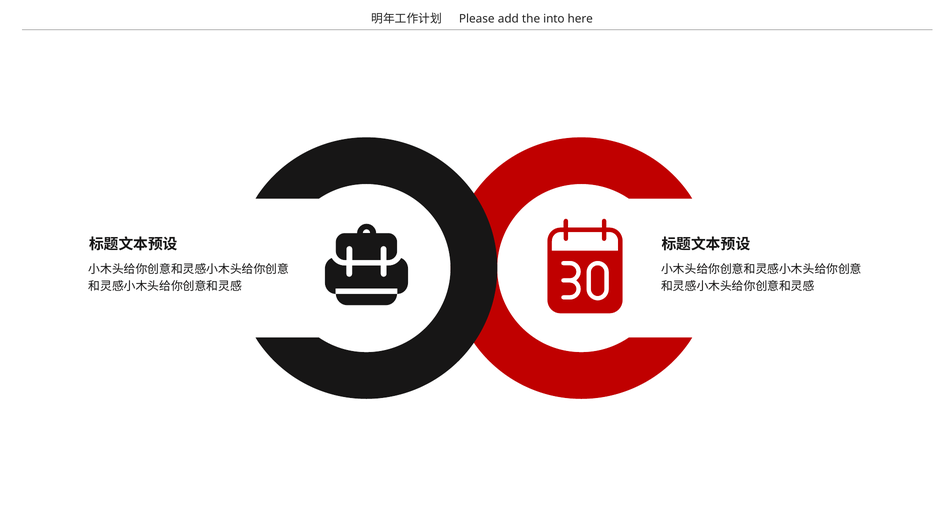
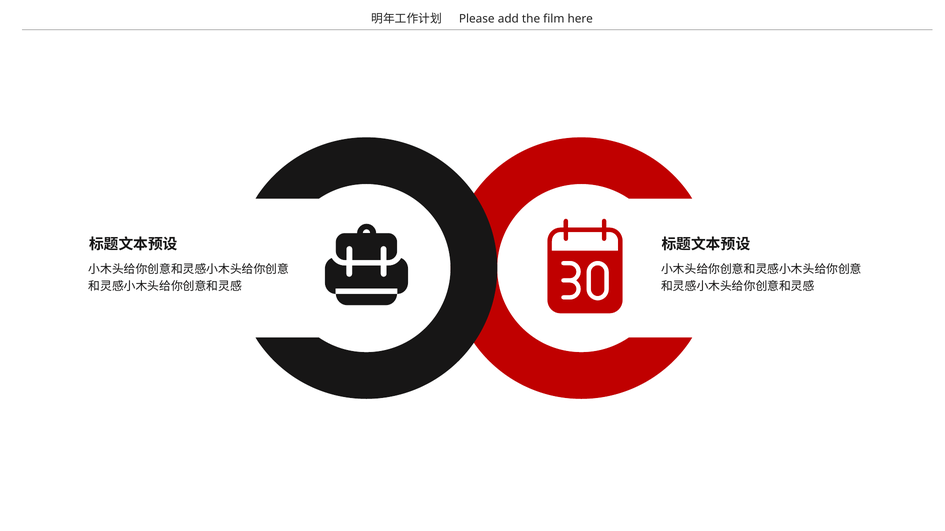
into: into -> film
